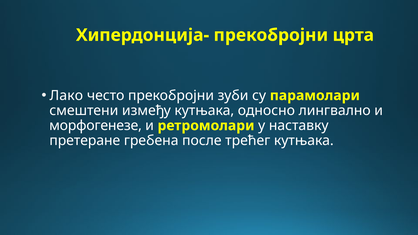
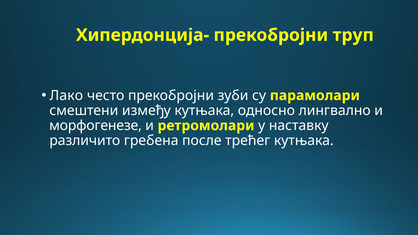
црта: црта -> труп
претеране: претеране -> различито
